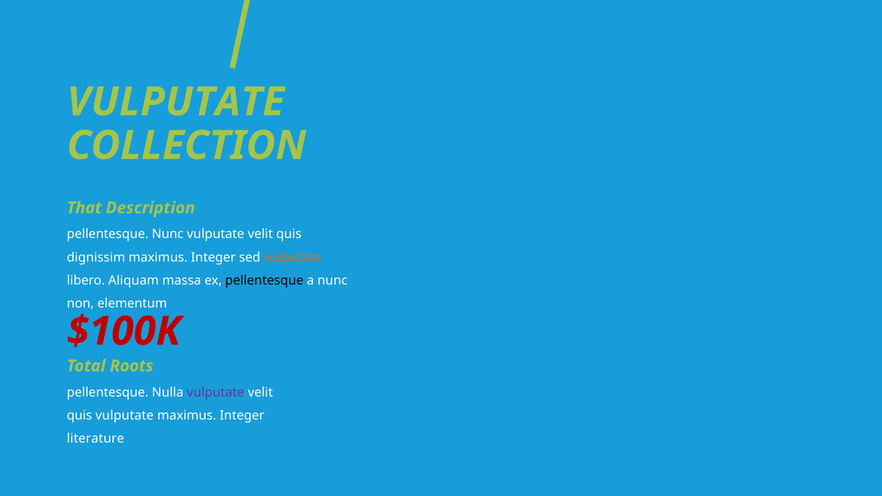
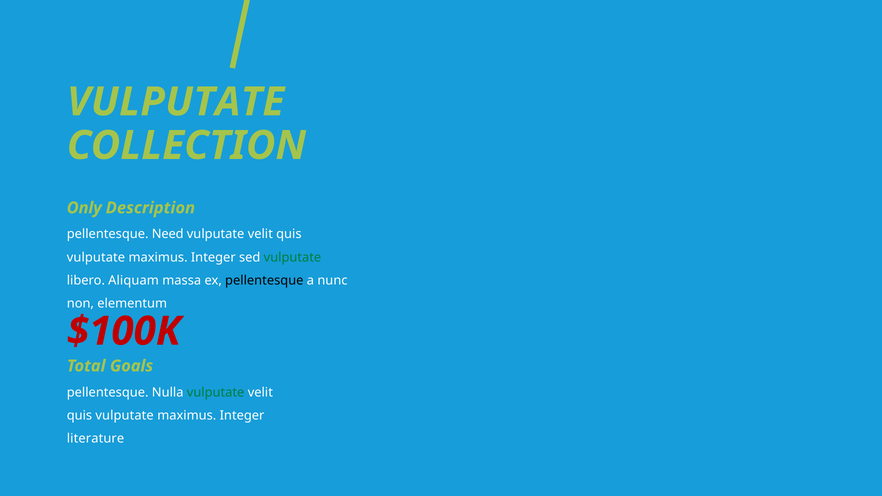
That: That -> Only
pellentesque Nunc: Nunc -> Need
dignissim at (96, 257): dignissim -> vulputate
vulputate at (292, 257) colour: orange -> green
Roots: Roots -> Goals
vulputate at (216, 392) colour: purple -> green
